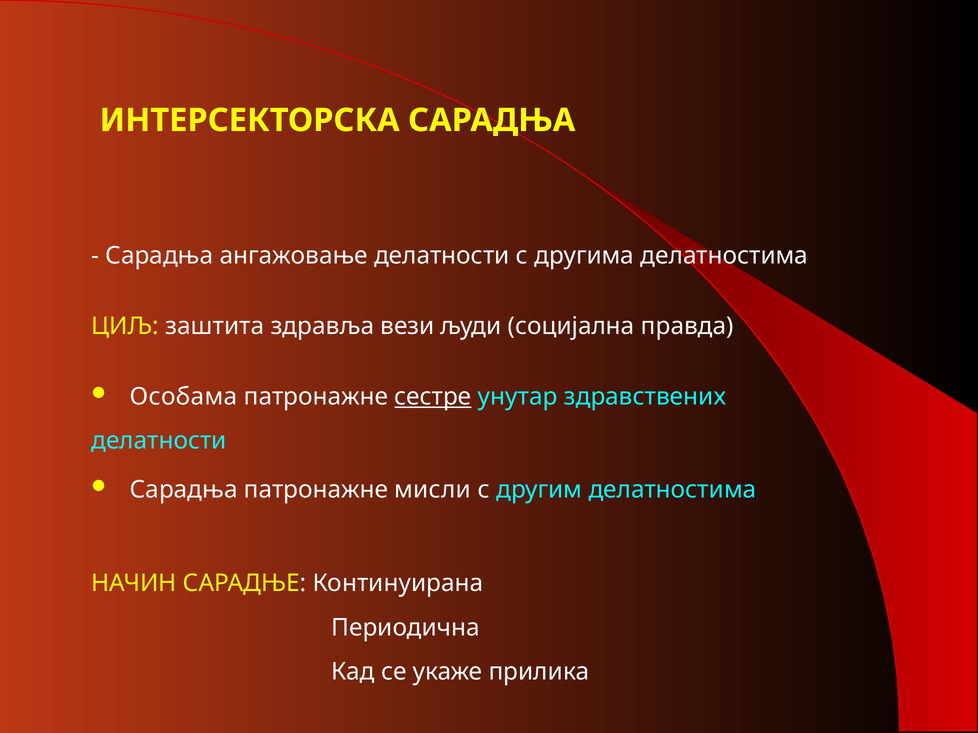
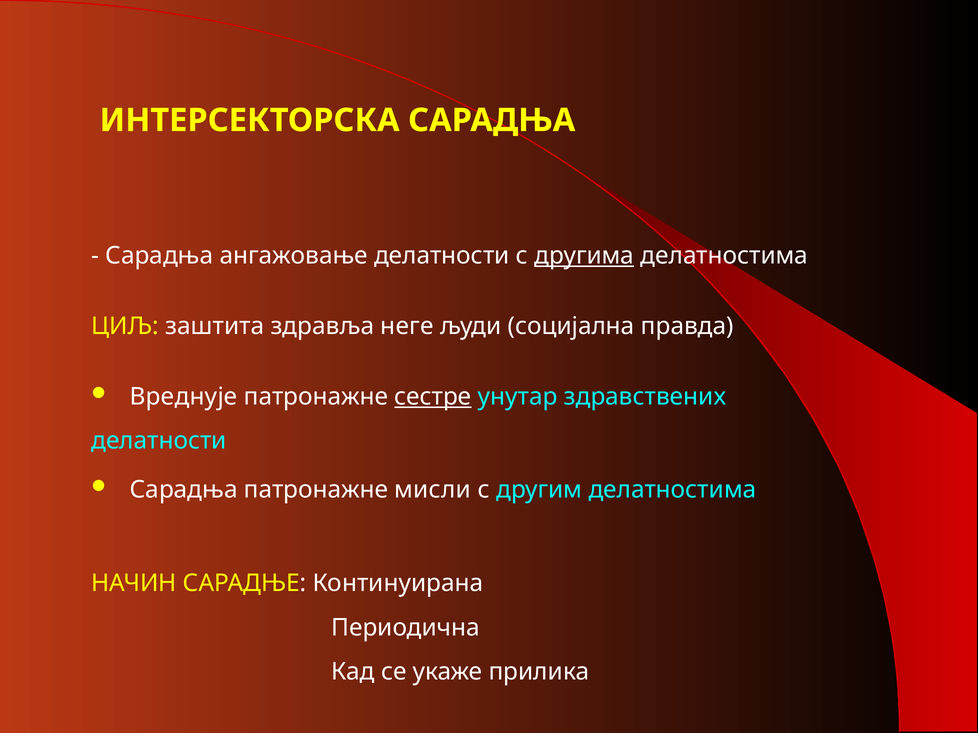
другима underline: none -> present
вези: вези -> неге
Особама: Особама -> Вреднује
